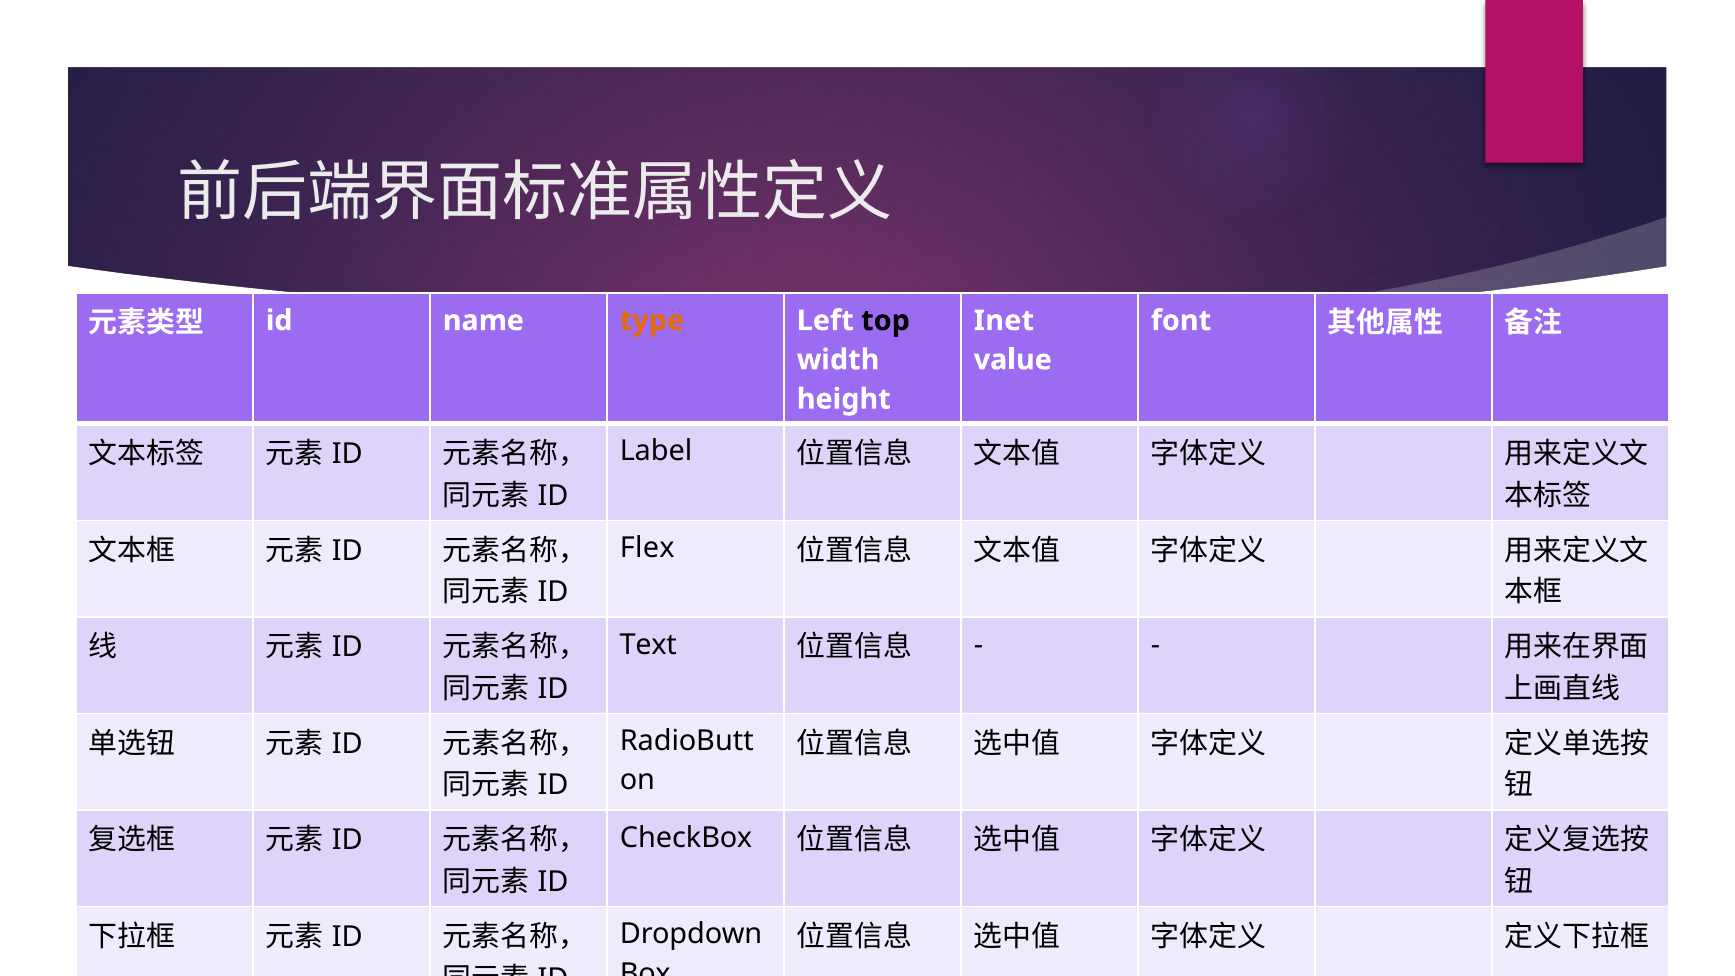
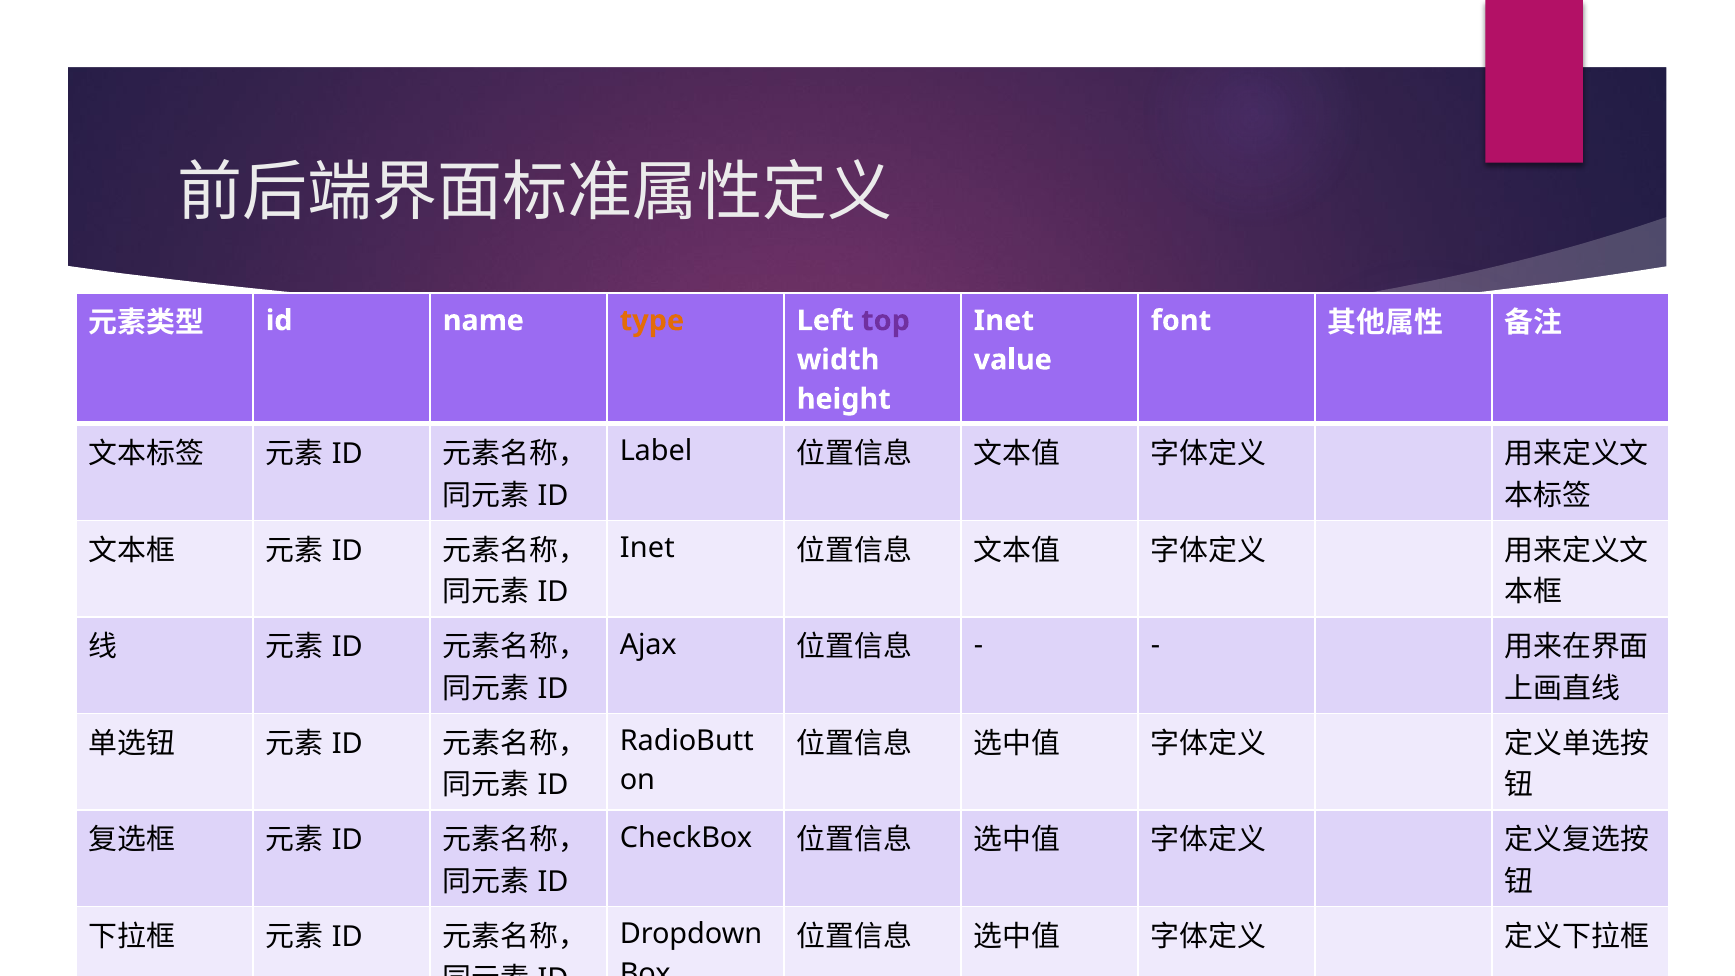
top colour: black -> purple
Flex at (647, 548): Flex -> Inet
Text: Text -> Ajax
